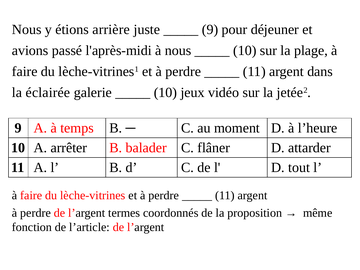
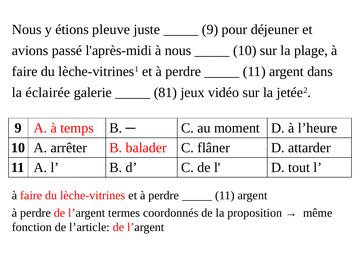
arrière: arrière -> pleuve
10 at (165, 92): 10 -> 81
